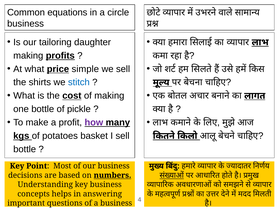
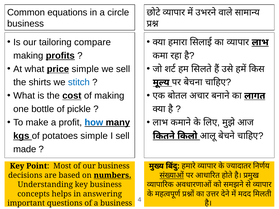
daughter: daughter -> compare
how colour: purple -> blue
potatoes basket: basket -> simple
bottle at (25, 149): bottle -> made
